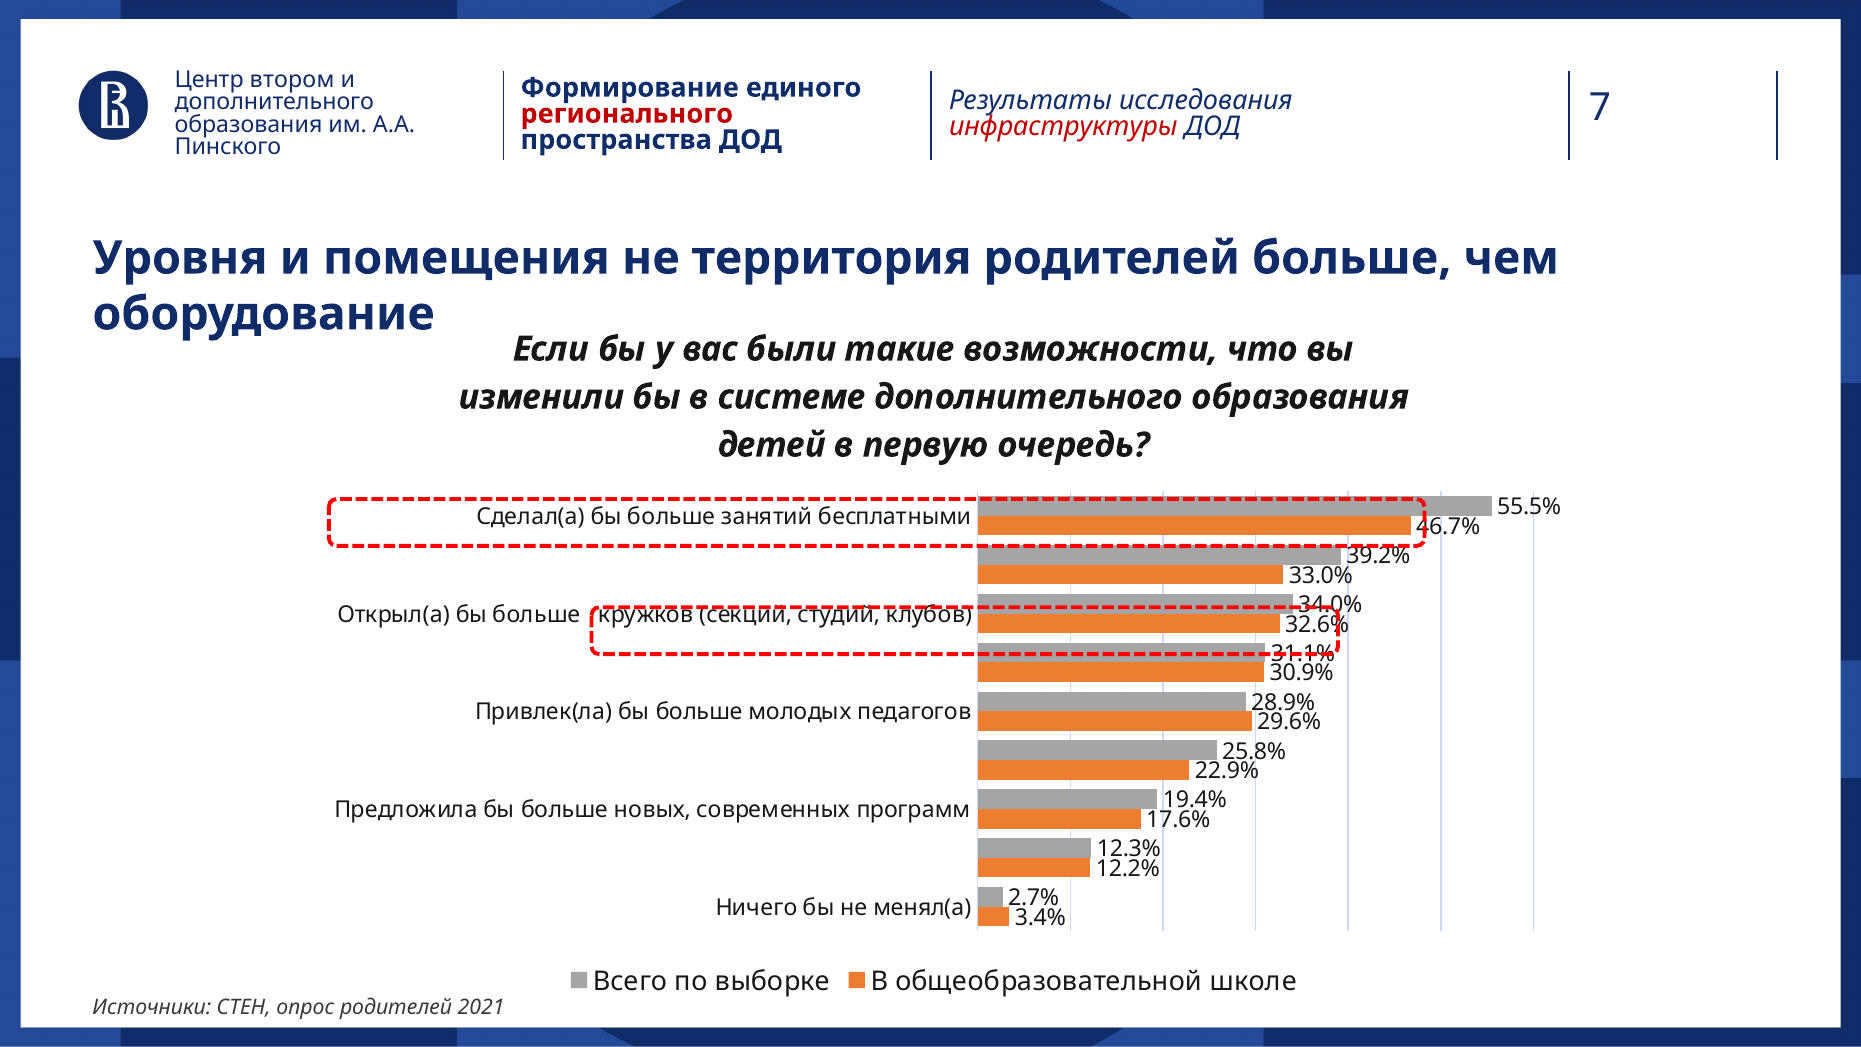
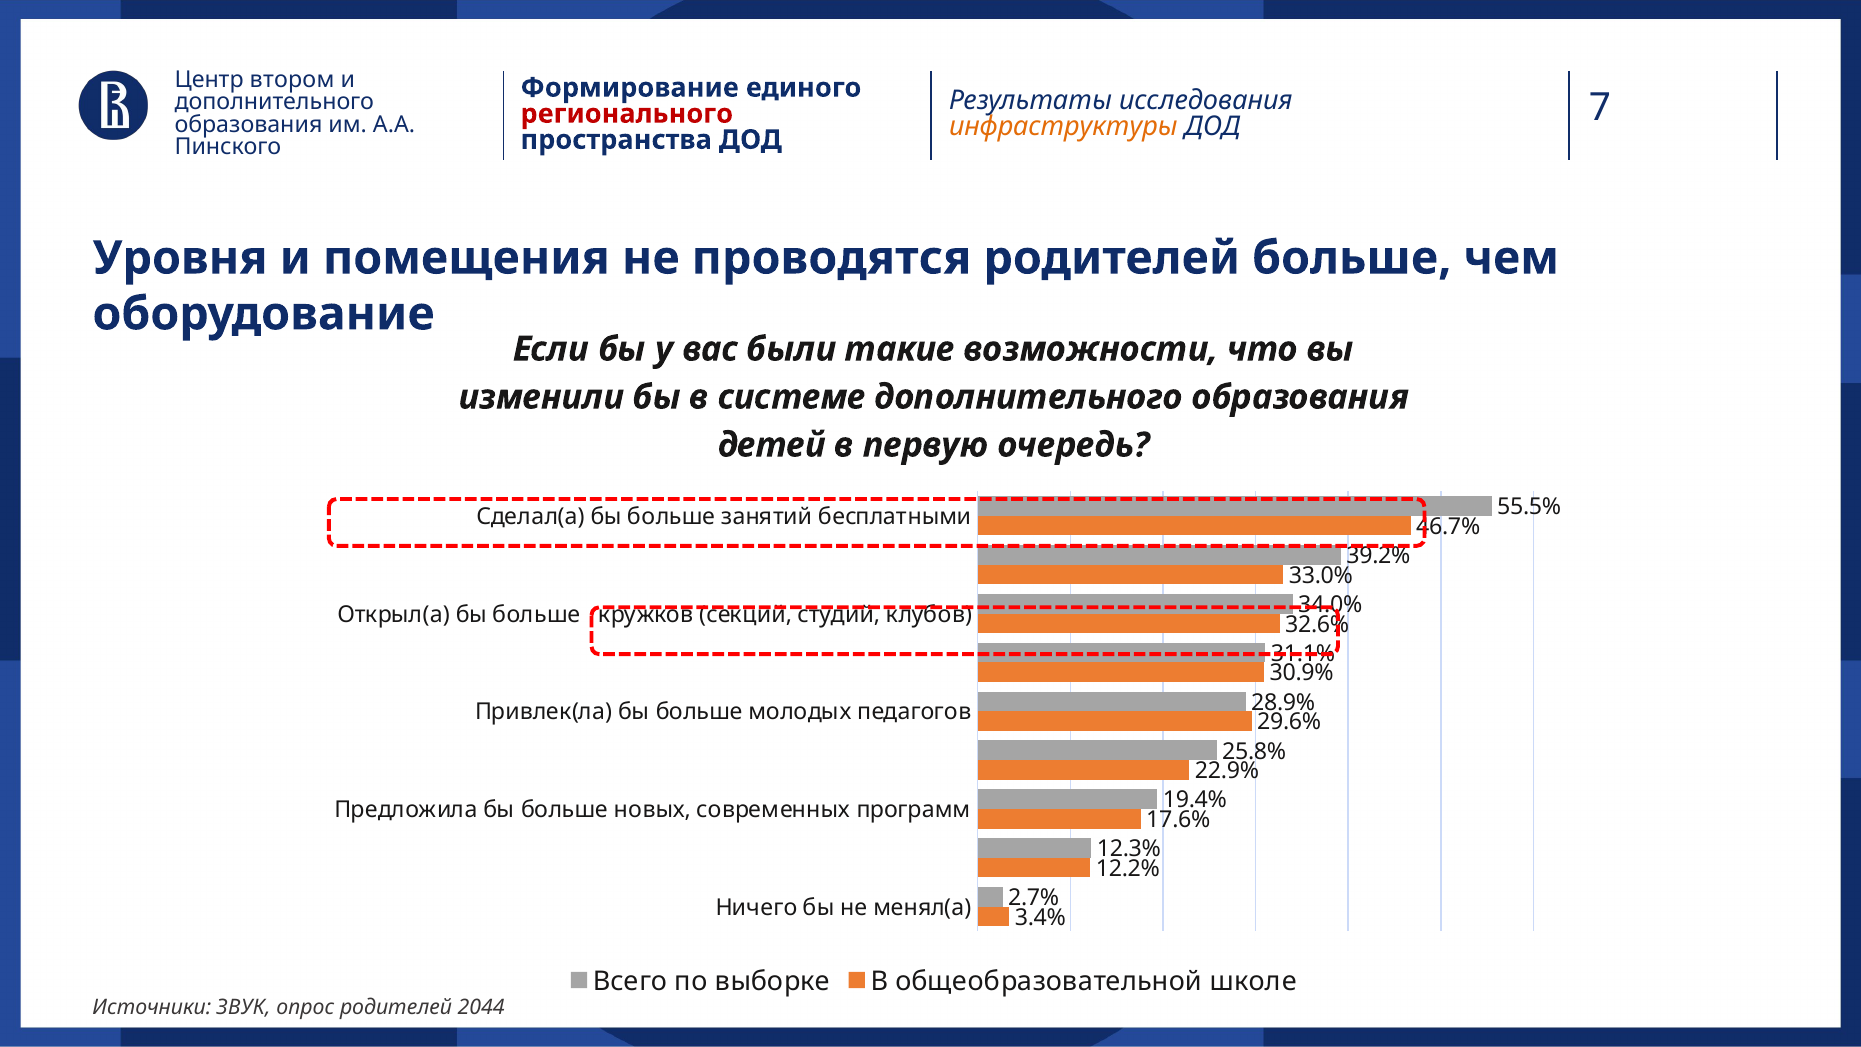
инфраструктуры colour: red -> orange
территория: территория -> проводятся
СТЕН: СТЕН -> ЗВУК
2021: 2021 -> 2044
